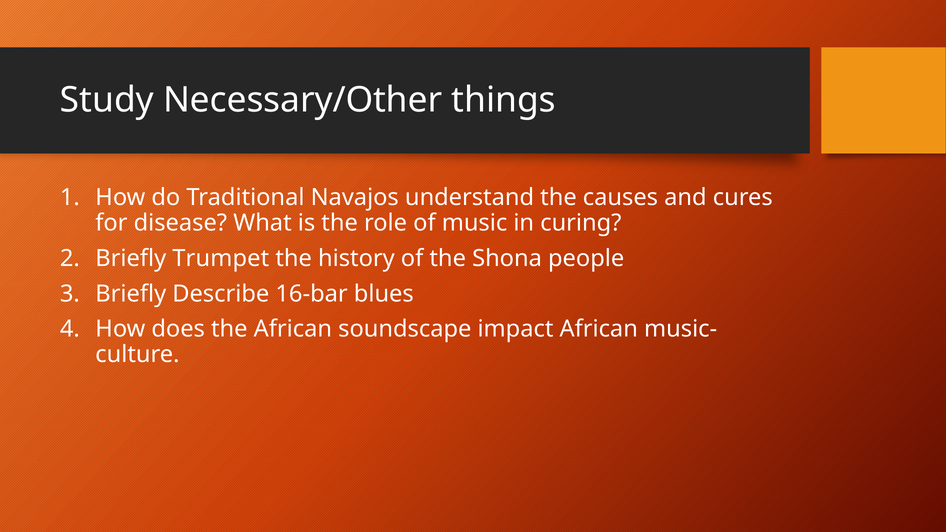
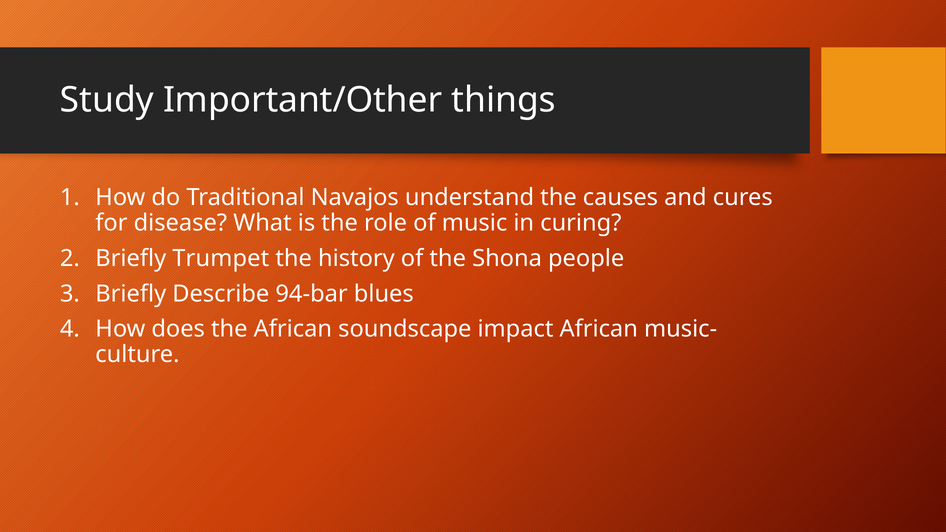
Necessary/Other: Necessary/Other -> Important/Other
16-bar: 16-bar -> 94-bar
